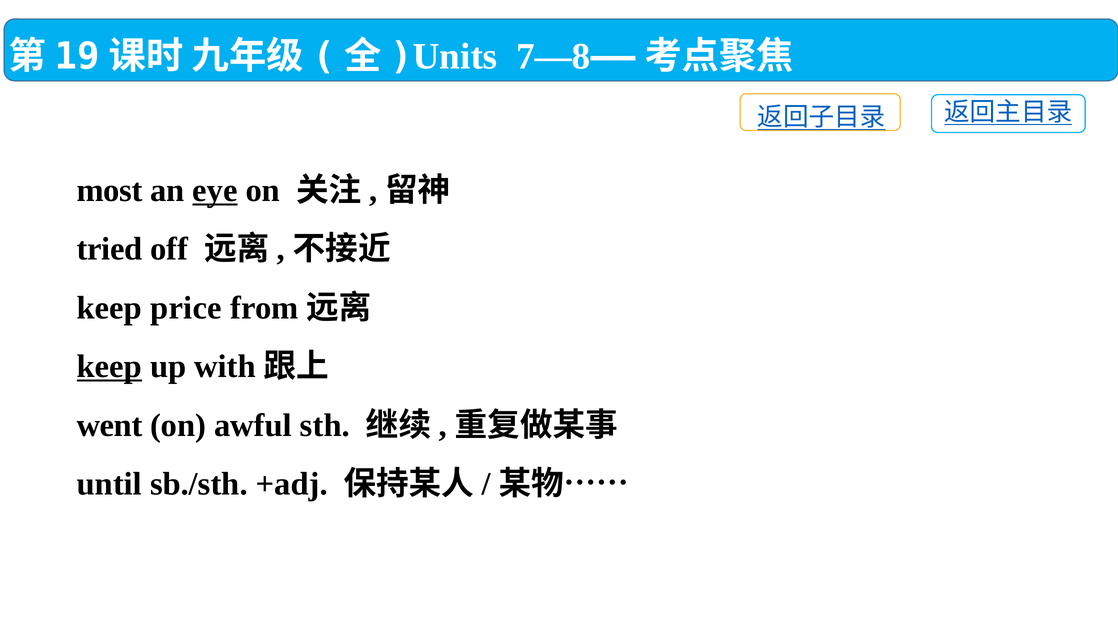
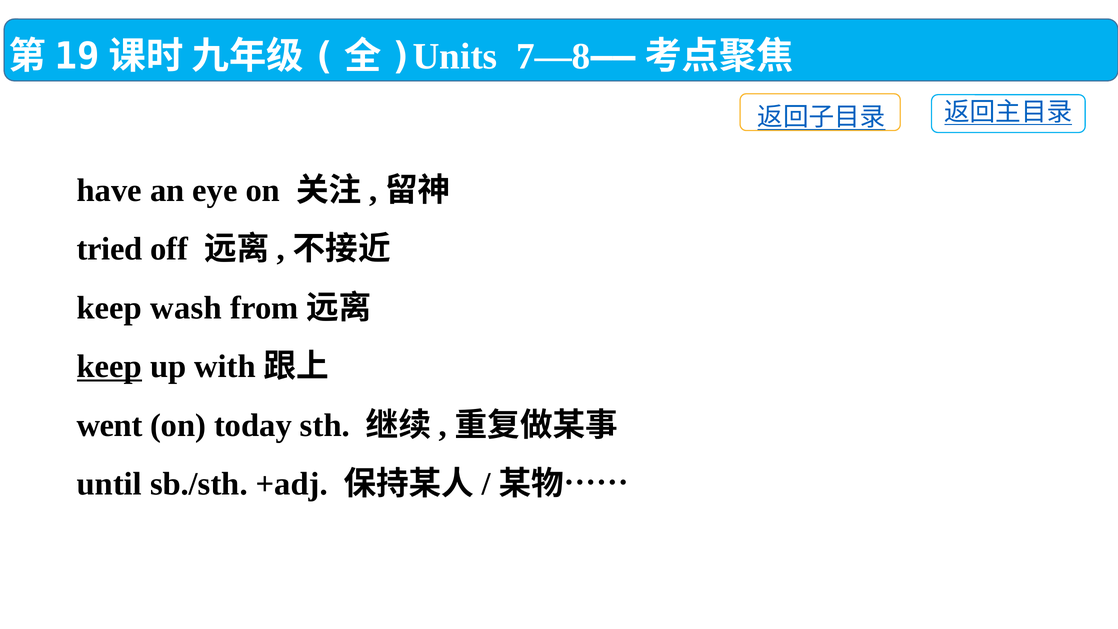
most: most -> have
eye underline: present -> none
price: price -> wash
awful: awful -> today
